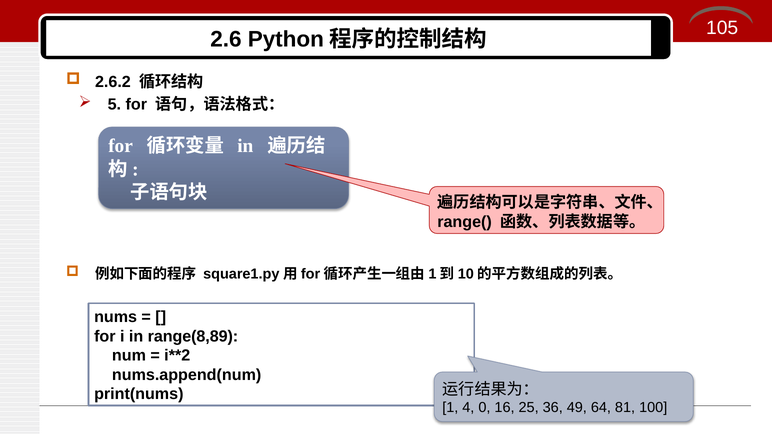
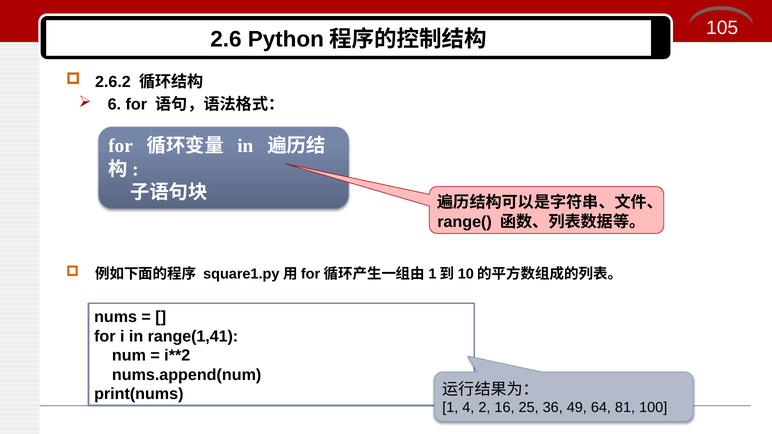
5: 5 -> 6
range(8,89: range(8,89 -> range(1,41
0: 0 -> 2
